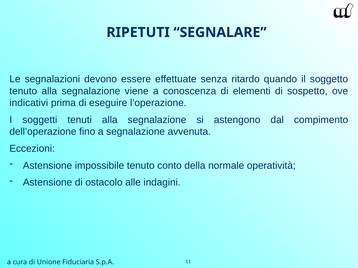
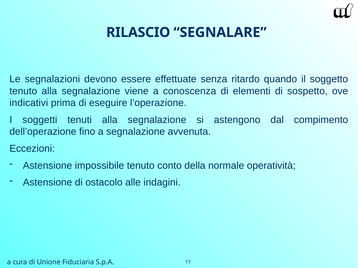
RIPETUTI: RIPETUTI -> RILASCIO
